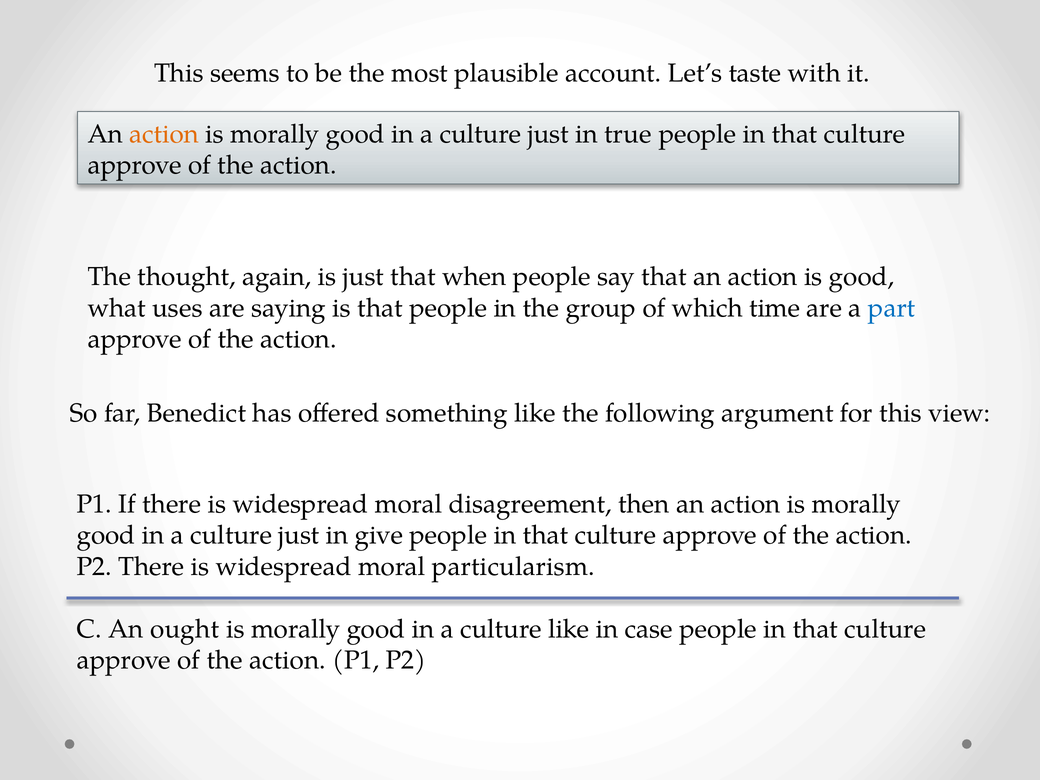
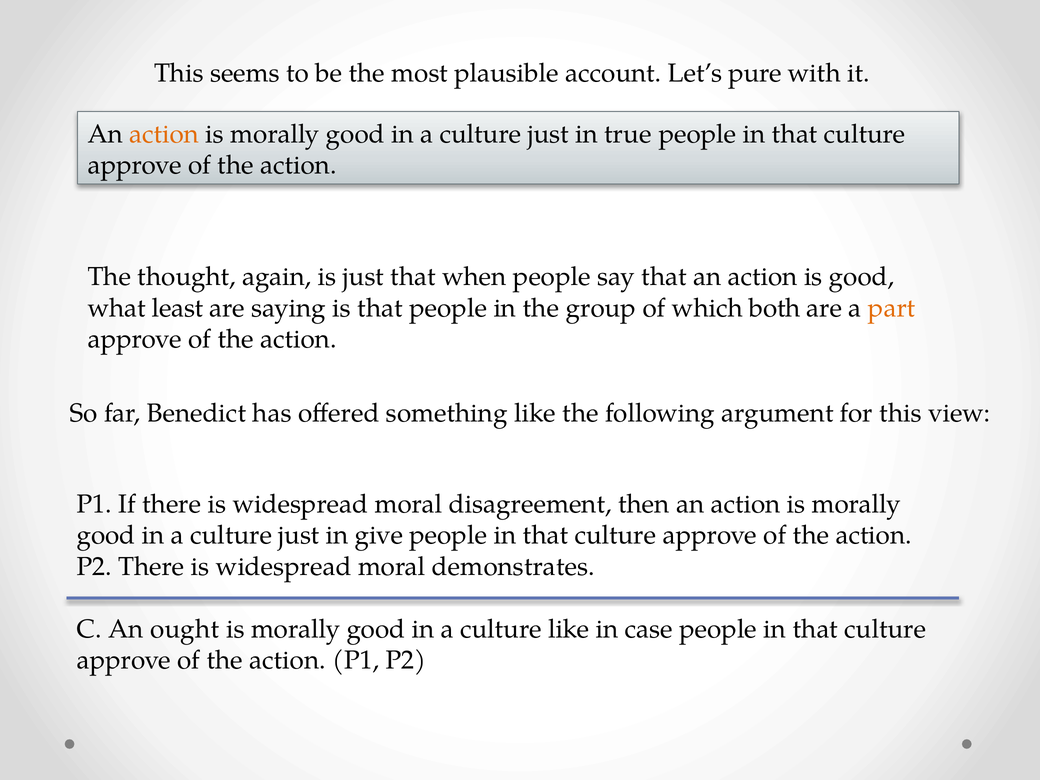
taste: taste -> pure
uses: uses -> least
time: time -> both
part colour: blue -> orange
particularism: particularism -> demonstrates
